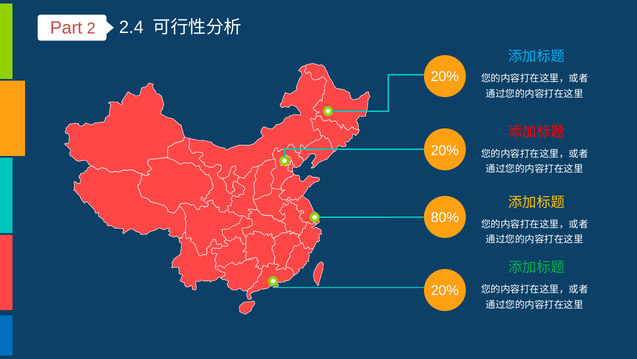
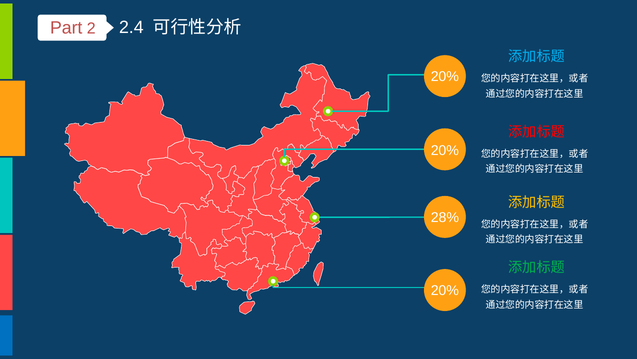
80%: 80% -> 28%
